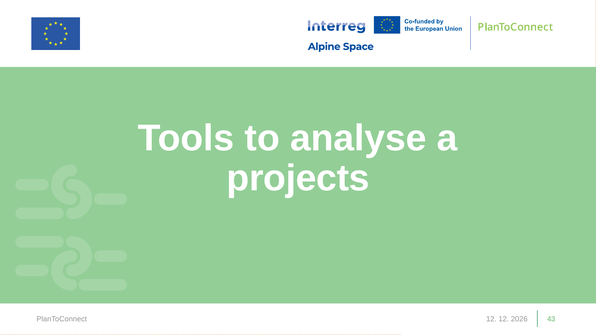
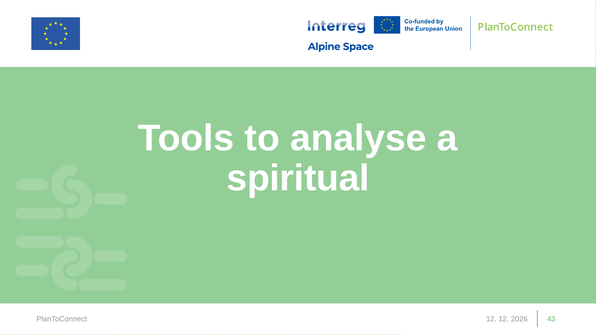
projects: projects -> spiritual
